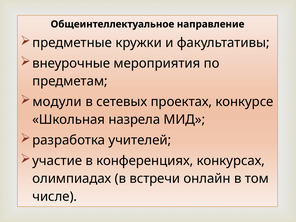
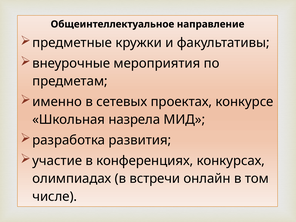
модули: модули -> именно
учителей: учителей -> развития
